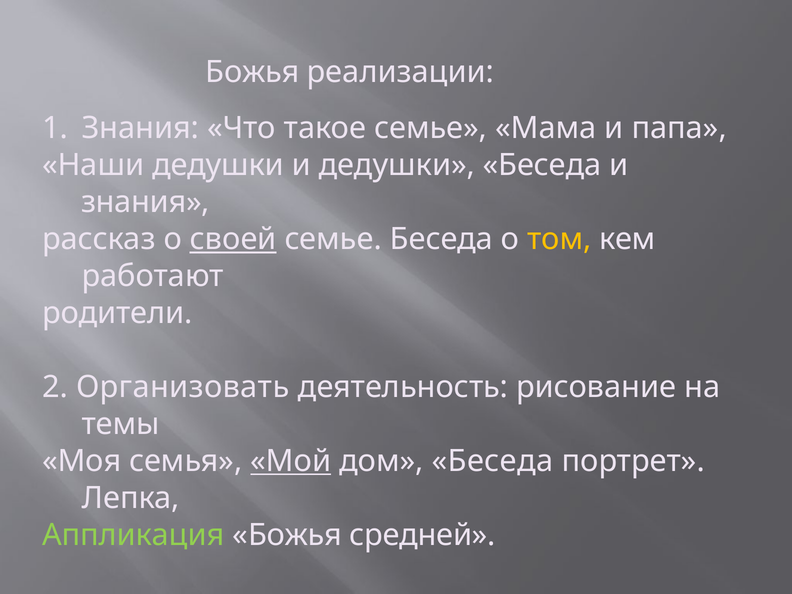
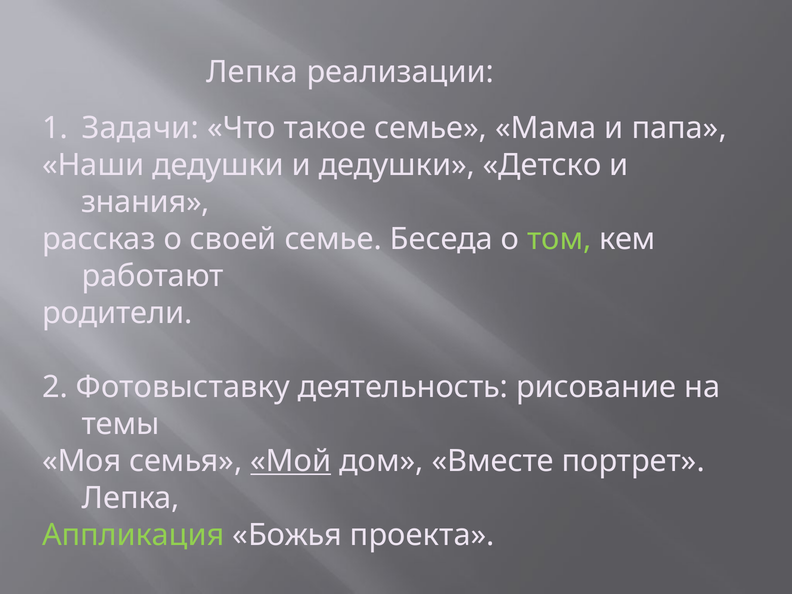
Божья at (252, 72): Божья -> Лепка
Знания at (140, 128): Знания -> Задачи
дедушки Беседа: Беседа -> Детско
своей underline: present -> none
том colour: yellow -> light green
2 Организовать: Организовать -> Фотовыставку
дом Беседа: Беседа -> Вместе
средней: средней -> проекта
